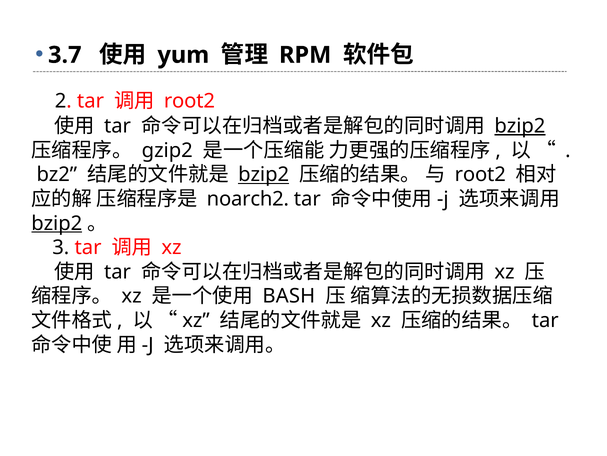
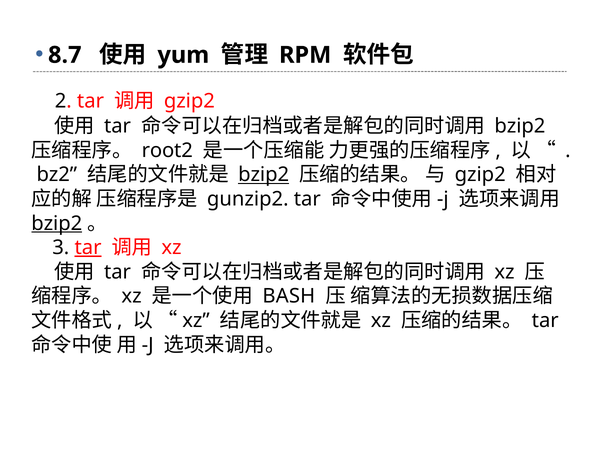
3.7: 3.7 -> 8.7
root2 at (189, 101): root2 -> gzip2
bzip2 at (520, 126) underline: present -> none
gzip2: gzip2 -> root2
root2 at (480, 174): root2 -> gzip2
noarch2: noarch2 -> gunzip2
tar at (88, 247) underline: none -> present
